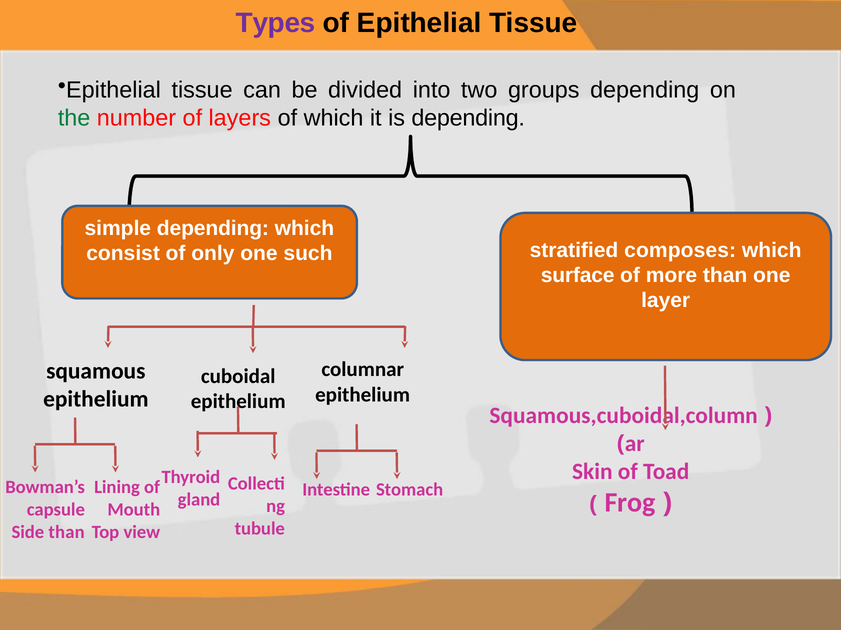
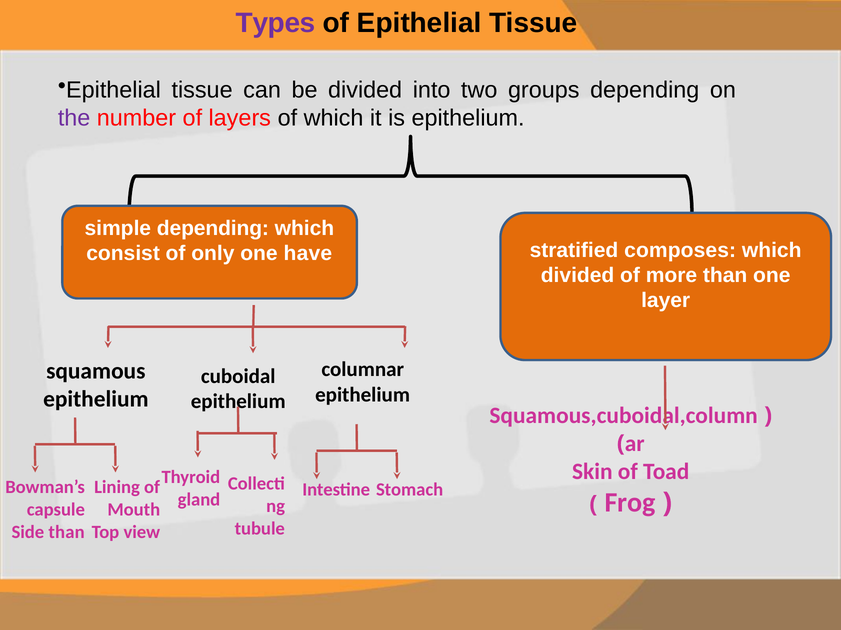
the colour: green -> purple
is depending: depending -> epithelium
such: such -> have
surface at (578, 276): surface -> divided
